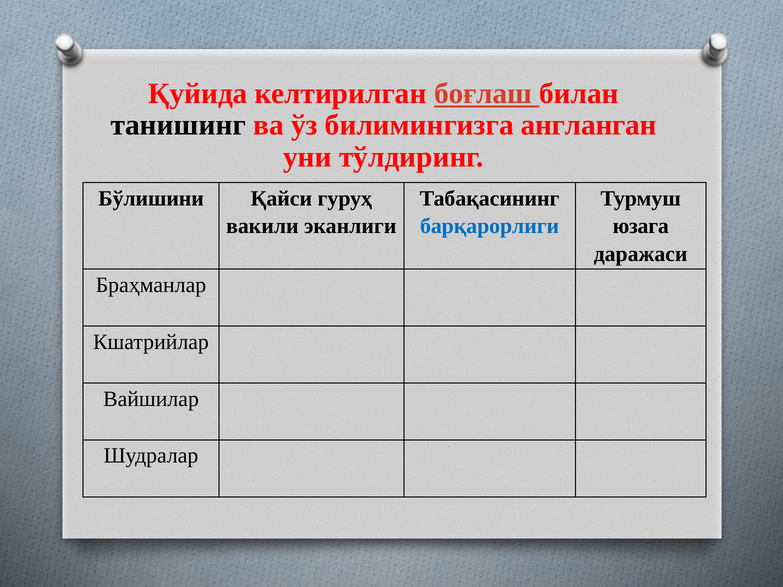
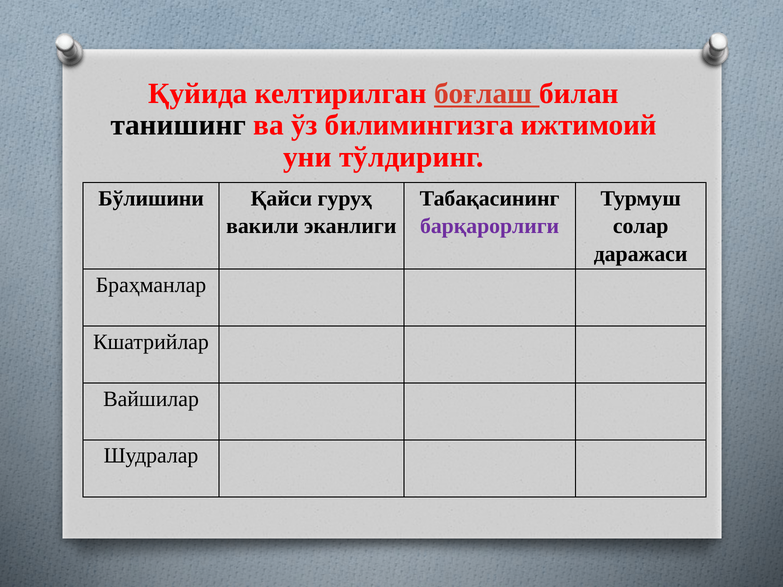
англанган: англанган -> ижтимоий
барқарорлиги colour: blue -> purple
юзага: юзага -> солар
